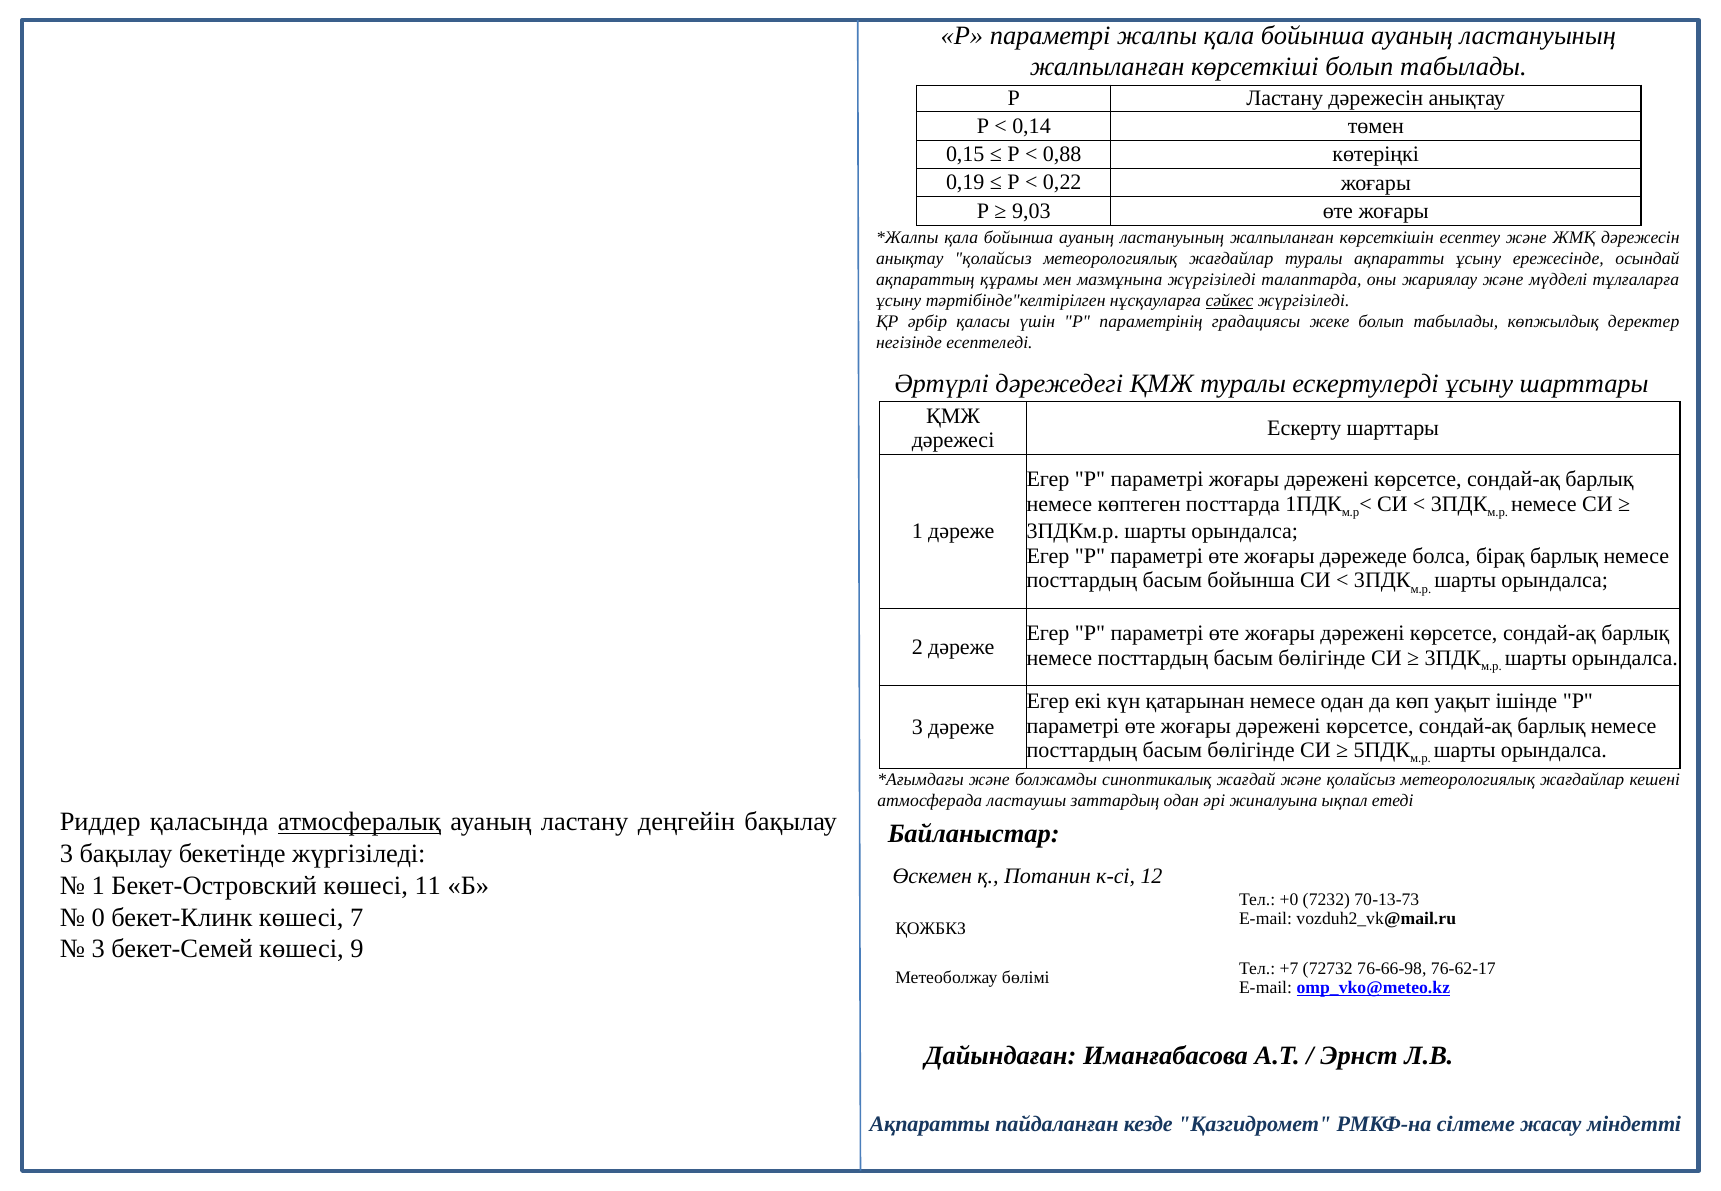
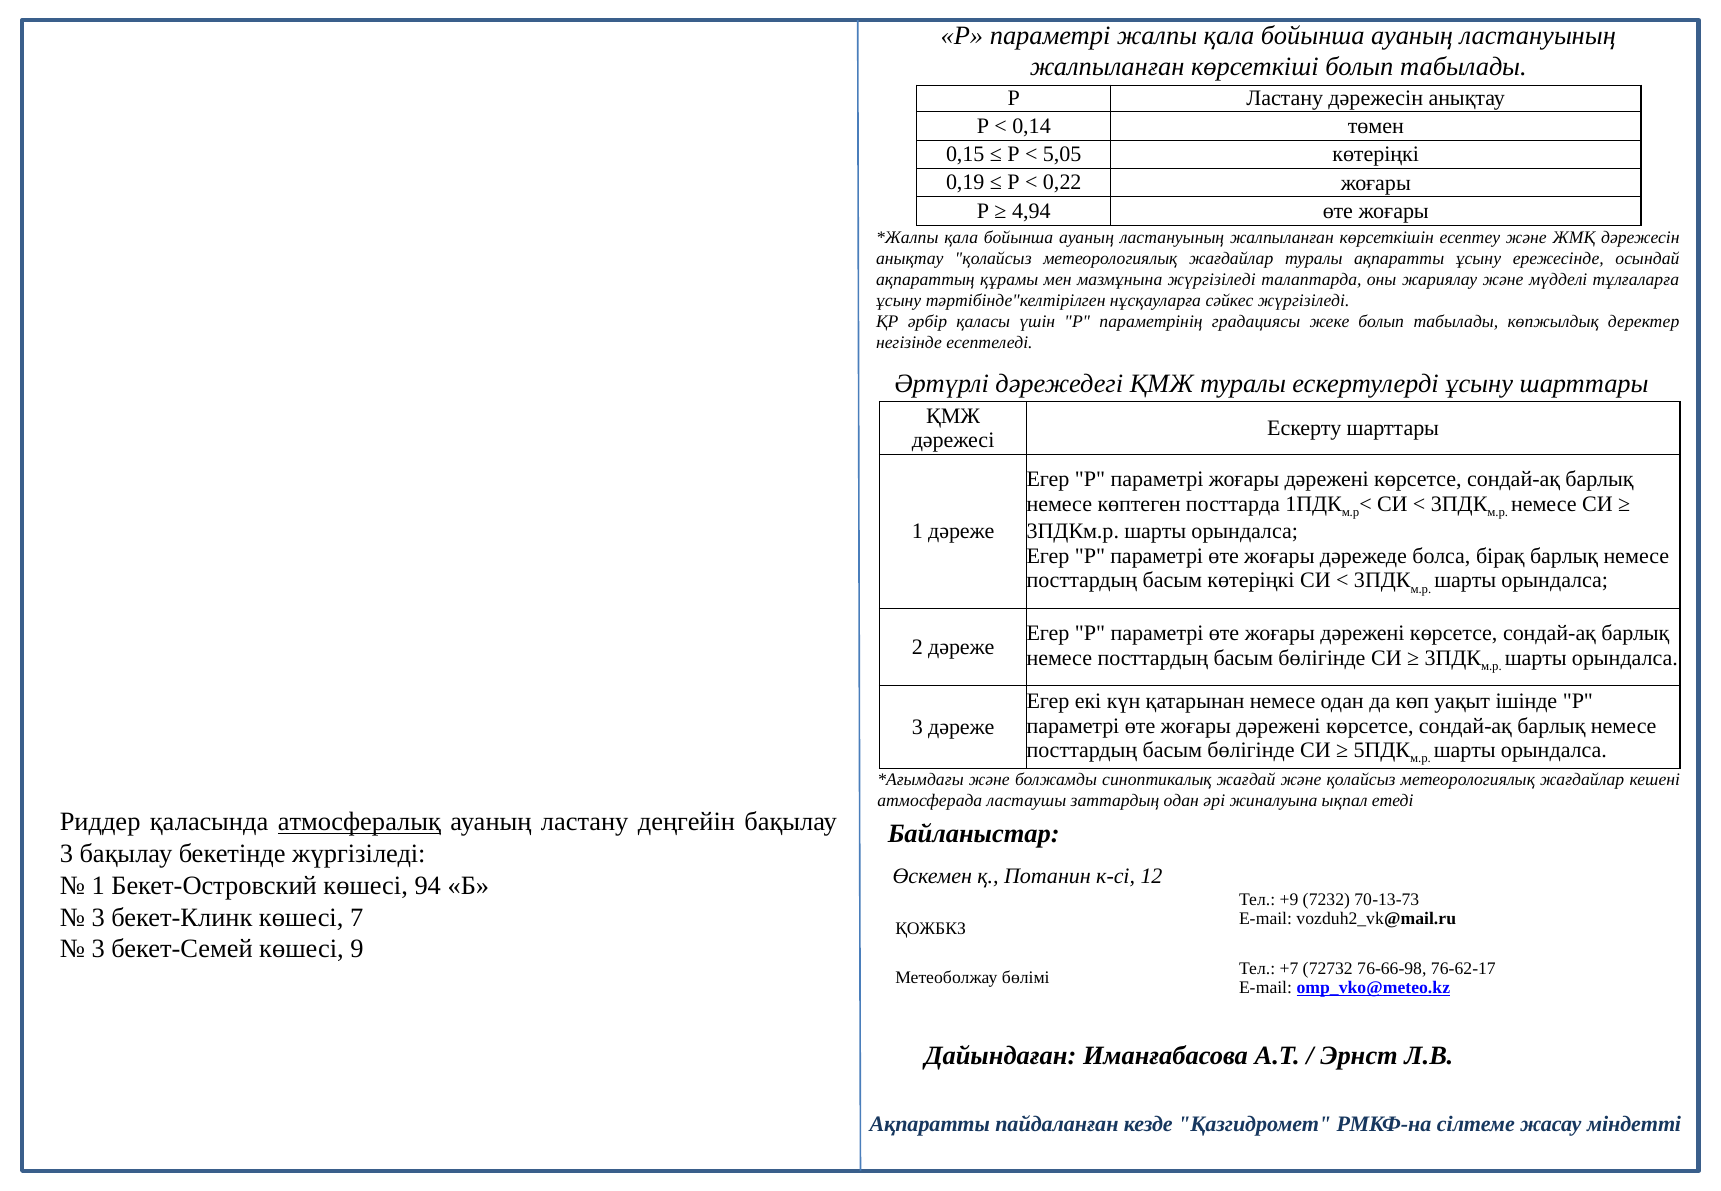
0,88: 0,88 -> 5,05
9,03: 9,03 -> 4,94
сәйкес underline: present -> none
басым бойынша: бойынша -> көтеріңкі
11: 11 -> 94
+0: +0 -> +9
0 at (98, 918): 0 -> 3
